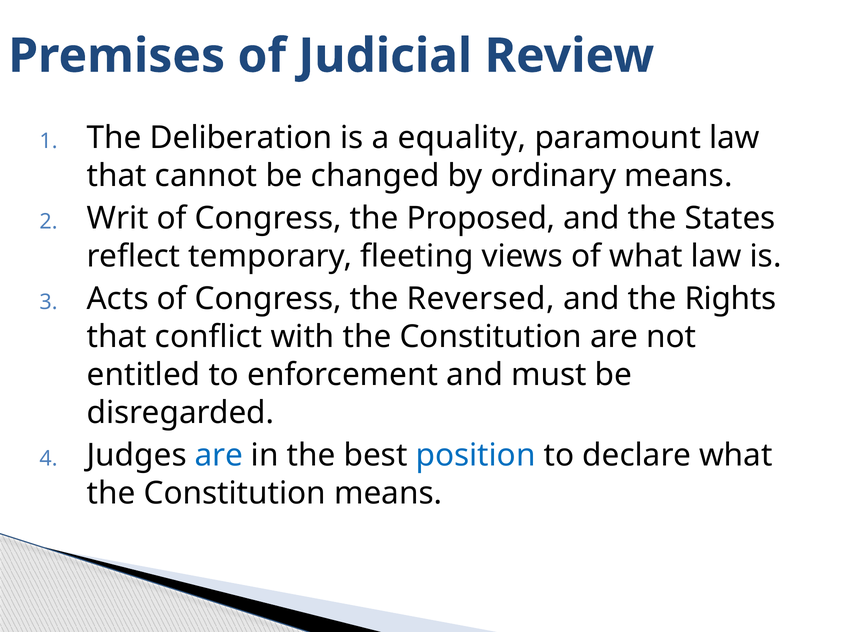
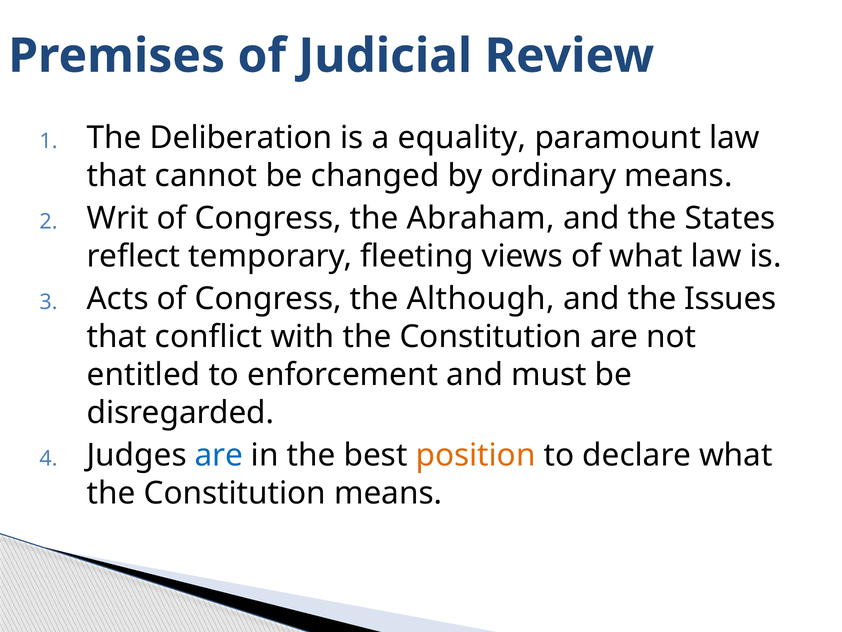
Proposed: Proposed -> Abraham
Reversed: Reversed -> Although
Rights: Rights -> Issues
position colour: blue -> orange
